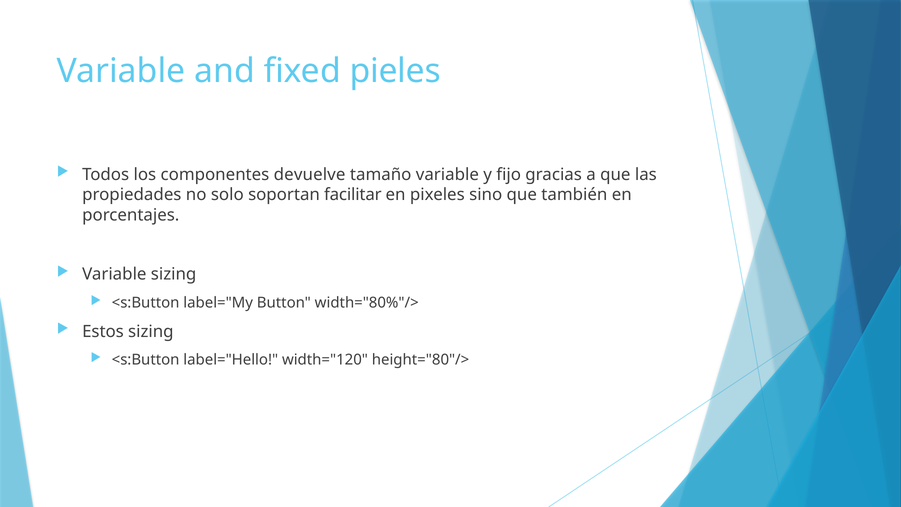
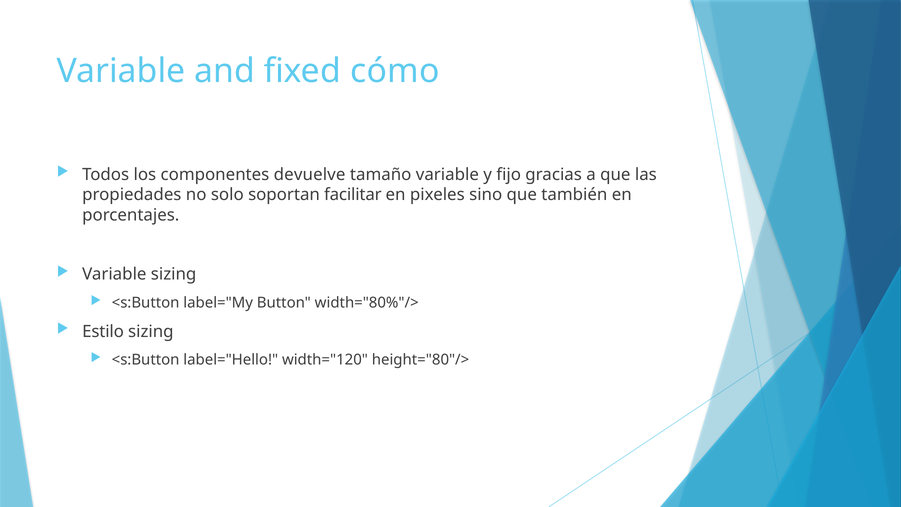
pieles: pieles -> cómo
Estos: Estos -> Estilo
